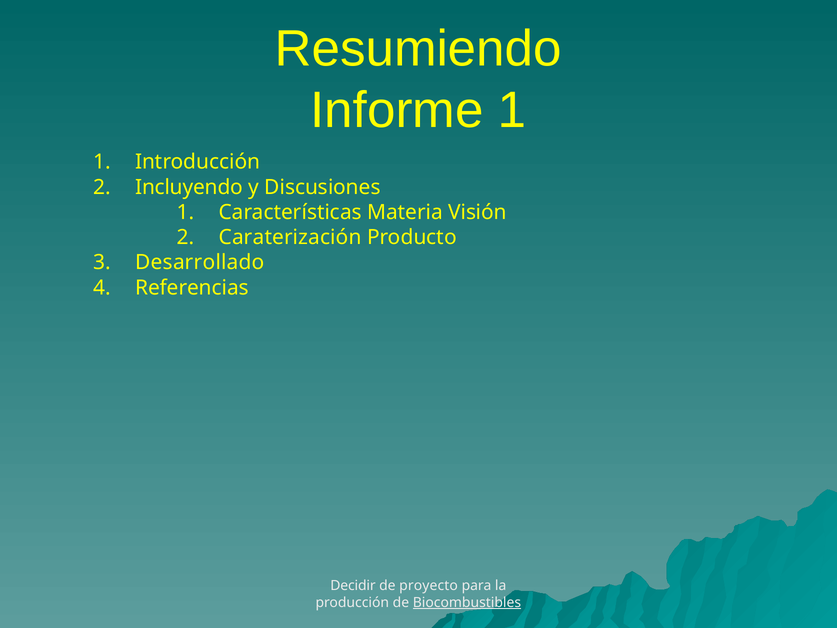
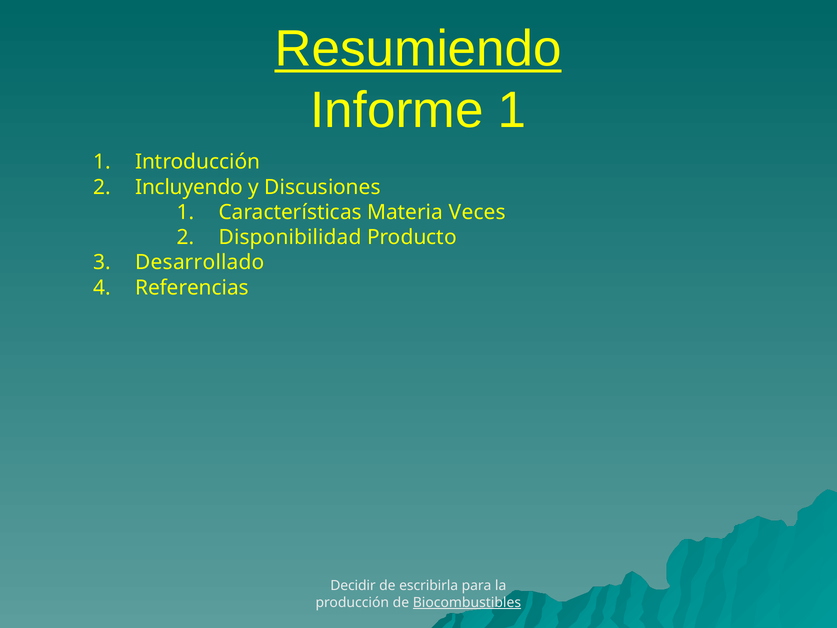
Resumiendo underline: none -> present
Visión: Visión -> Veces
Caraterización: Caraterización -> Disponibilidad
proyecto: proyecto -> escribirla
